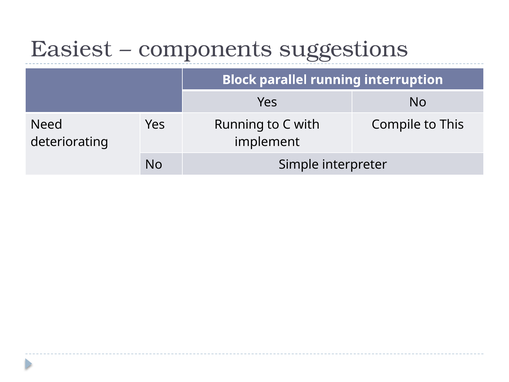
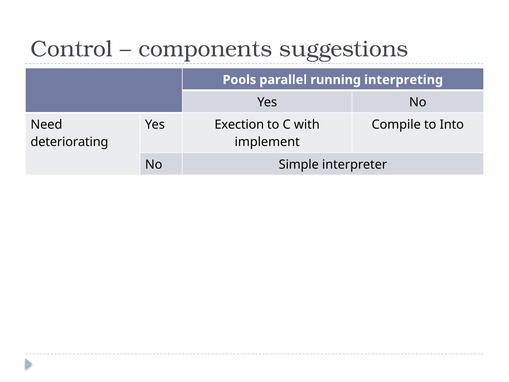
Easiest: Easiest -> Control
Block: Block -> Pools
interruption: interruption -> interpreting
Yes Running: Running -> Exection
This: This -> Into
